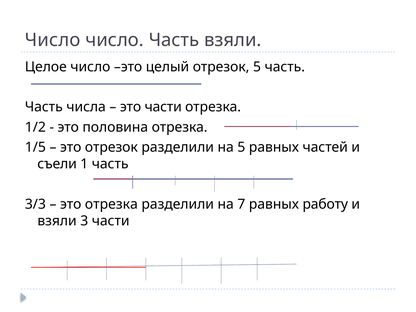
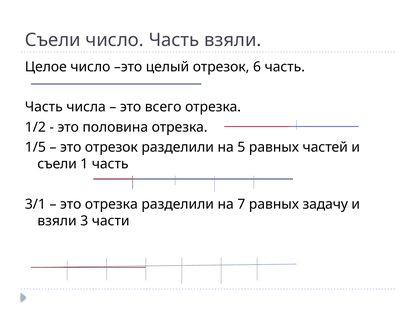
Число at (53, 40): Число -> Съели
отрезок 5: 5 -> 6
это части: части -> всего
3/3: 3/3 -> 3/1
работу: работу -> задачу
